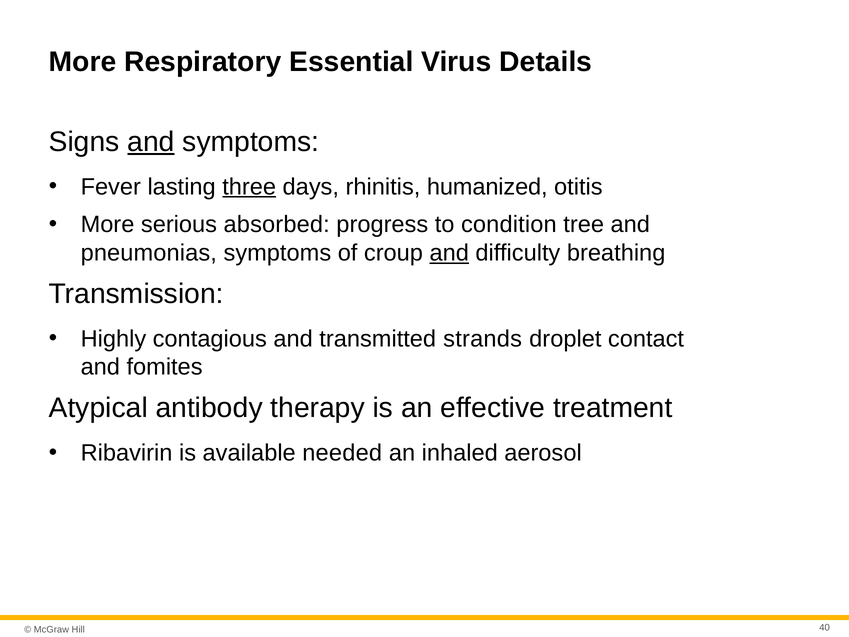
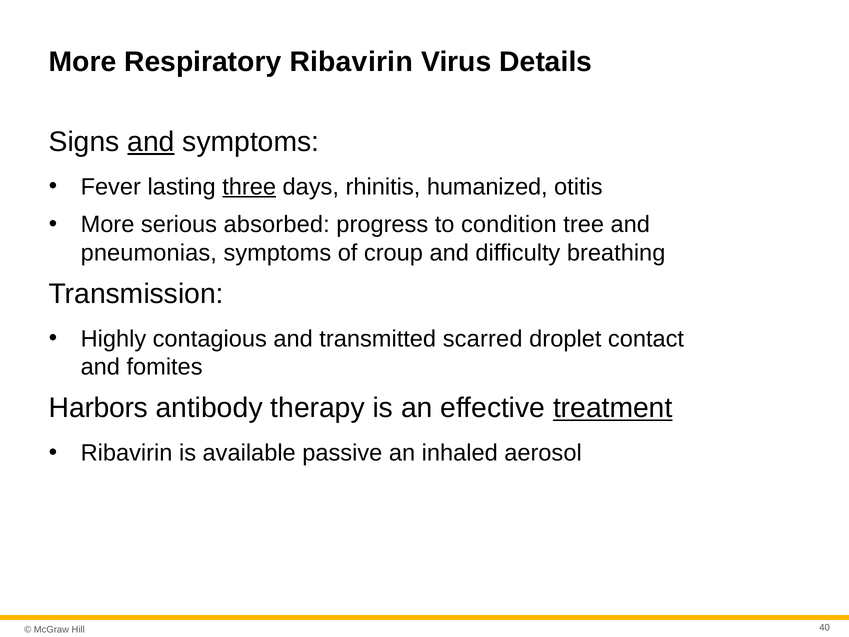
Respiratory Essential: Essential -> Ribavirin
and at (449, 253) underline: present -> none
strands: strands -> scarred
Atypical: Atypical -> Harbors
treatment underline: none -> present
needed: needed -> passive
